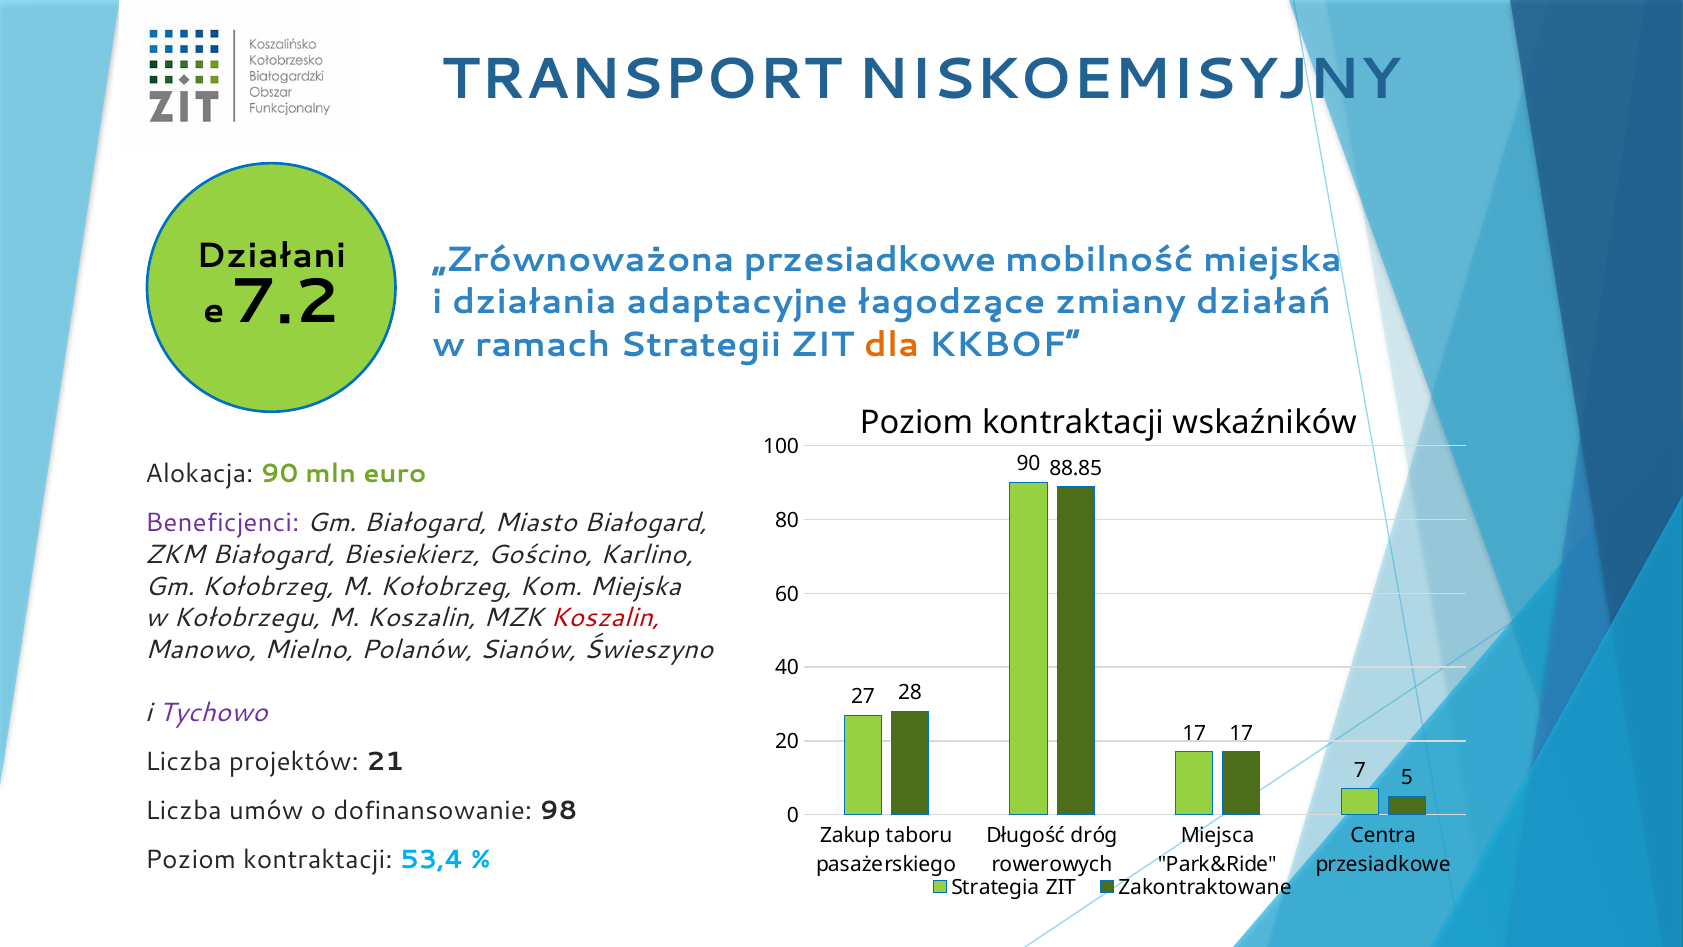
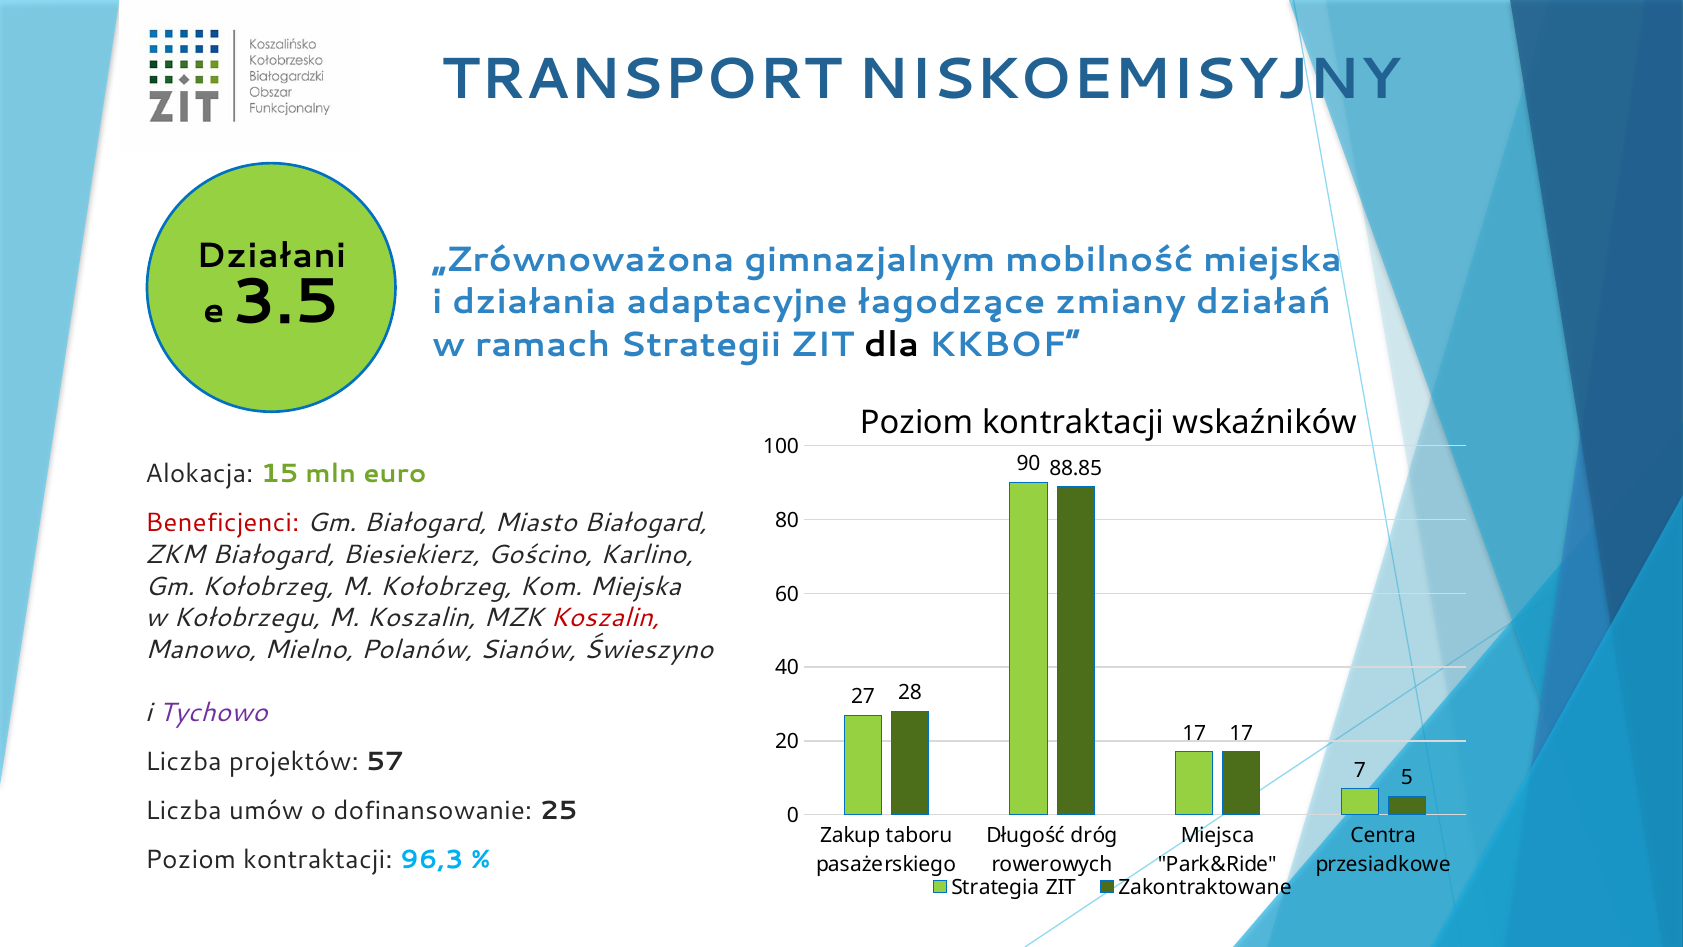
„Zrównoważona przesiadkowe: przesiadkowe -> gimnazjalnym
7.2: 7.2 -> 3.5
dla colour: orange -> black
Alokacja 90: 90 -> 15
Beneficjenci colour: purple -> red
21: 21 -> 57
98: 98 -> 25
53,4: 53,4 -> 96,3
